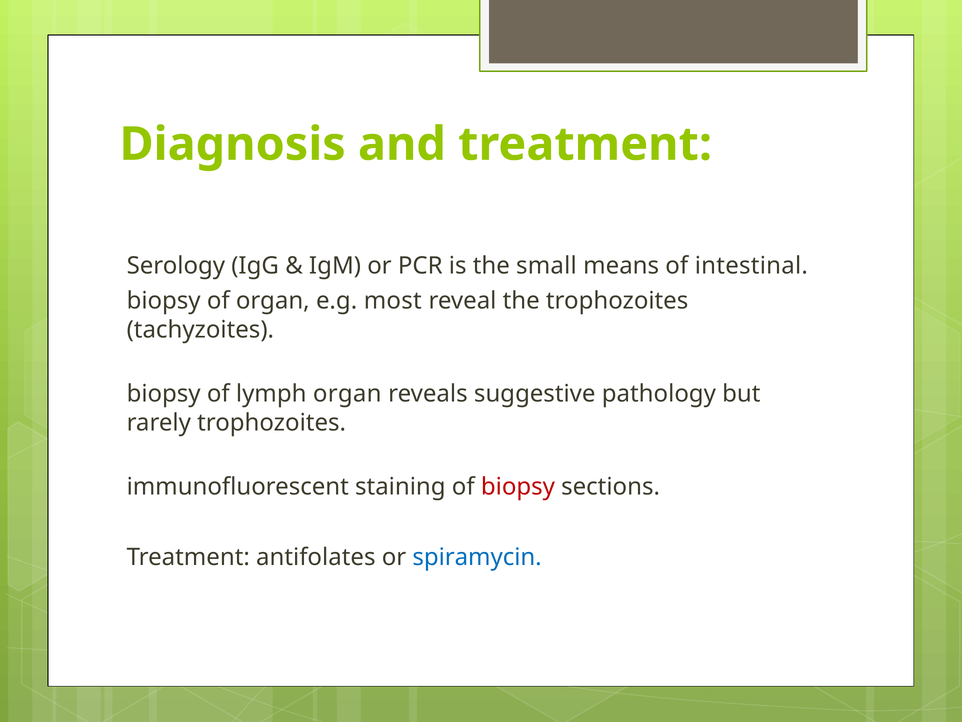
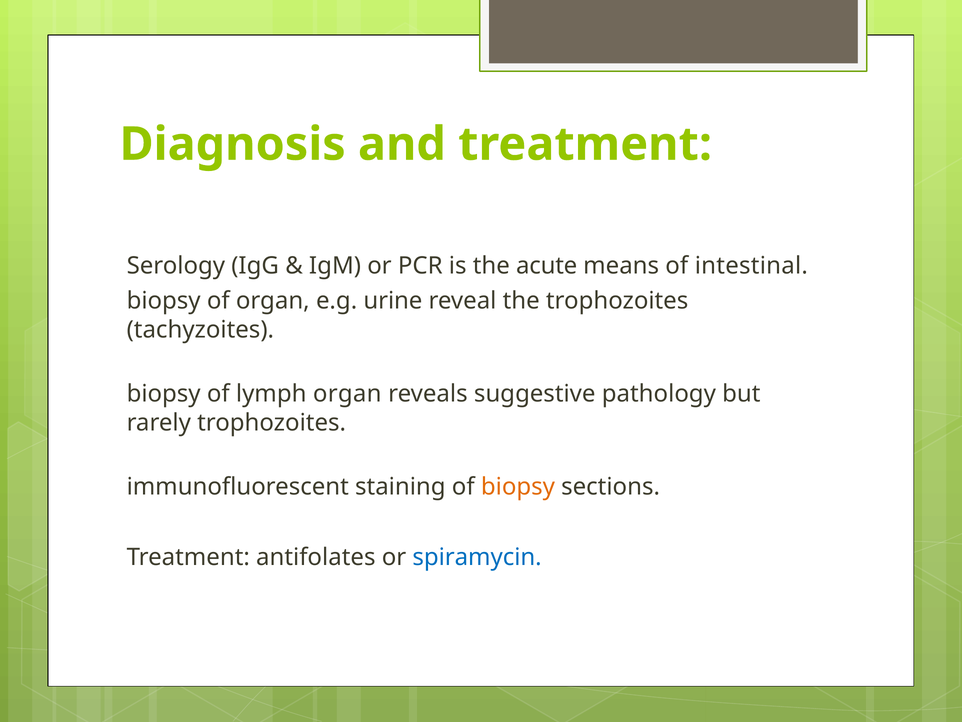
small: small -> acute
most: most -> urine
biopsy at (518, 487) colour: red -> orange
